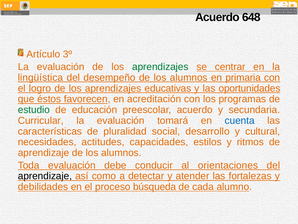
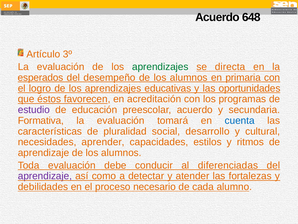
centrar: centrar -> directa
lingüística: lingüística -> esperados
estudio colour: green -> purple
Curricular: Curricular -> Formativa
actitudes: actitudes -> aprender
orientaciones: orientaciones -> diferenciadas
aprendizaje at (45, 176) colour: black -> purple
búsqueda: búsqueda -> necesario
